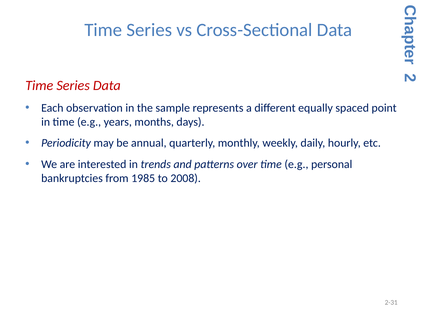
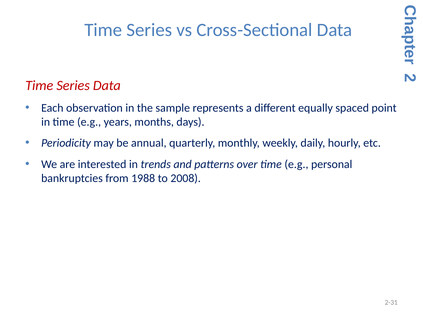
1985: 1985 -> 1988
